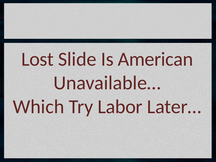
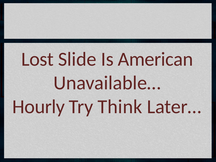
Which: Which -> Hourly
Labor: Labor -> Think
